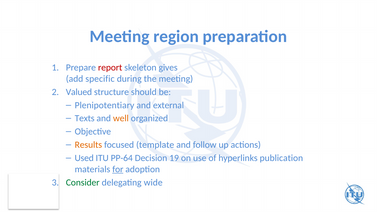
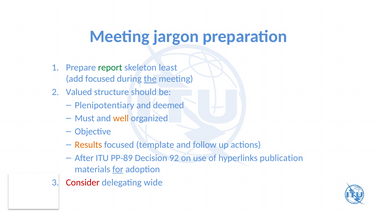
region: region -> jargon
report colour: red -> green
gives: gives -> least
add specific: specific -> focused
the underline: none -> present
external: external -> deemed
Texts: Texts -> Must
Used: Used -> After
PP-64: PP-64 -> PP-89
19: 19 -> 92
Consider colour: green -> red
